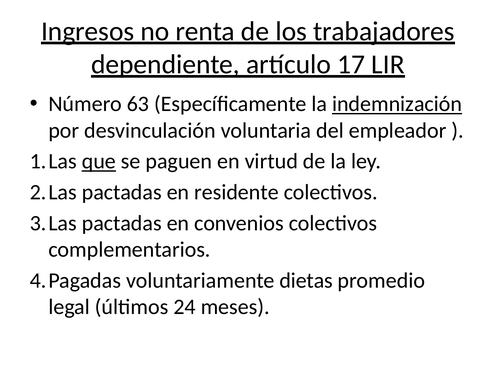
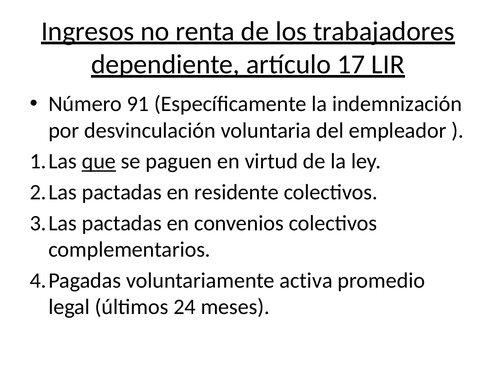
63: 63 -> 91
indemnización underline: present -> none
dietas: dietas -> activa
